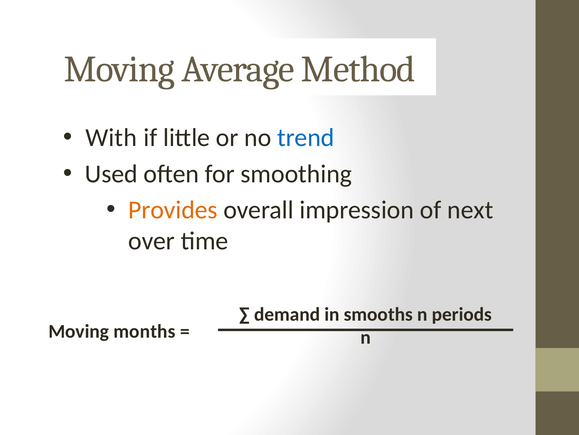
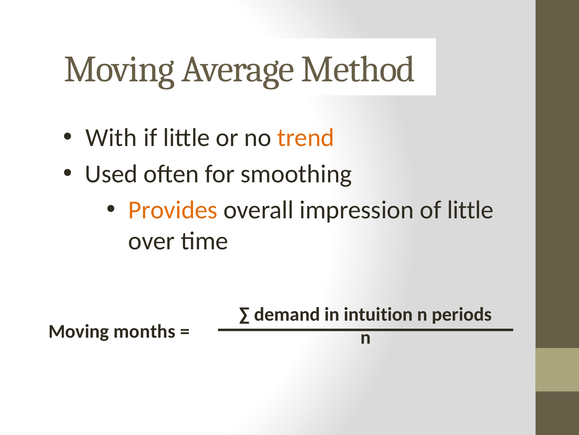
trend colour: blue -> orange
of next: next -> little
smooths: smooths -> intuition
